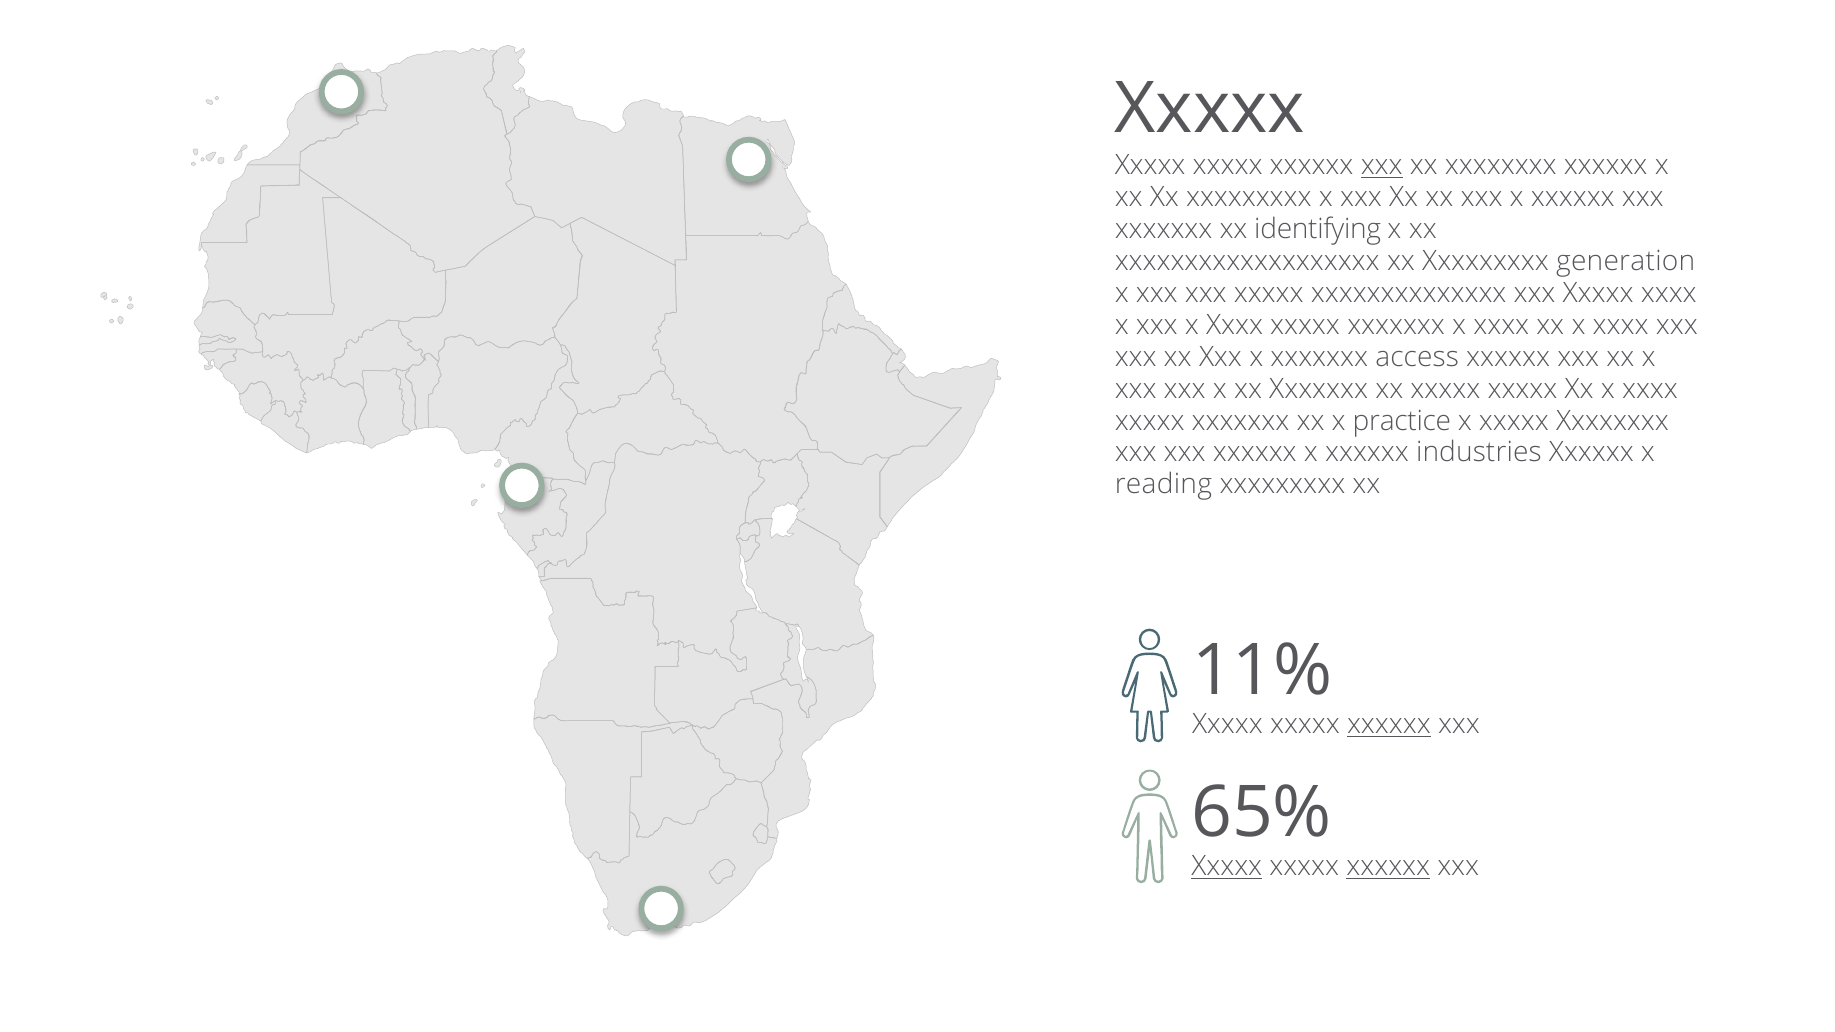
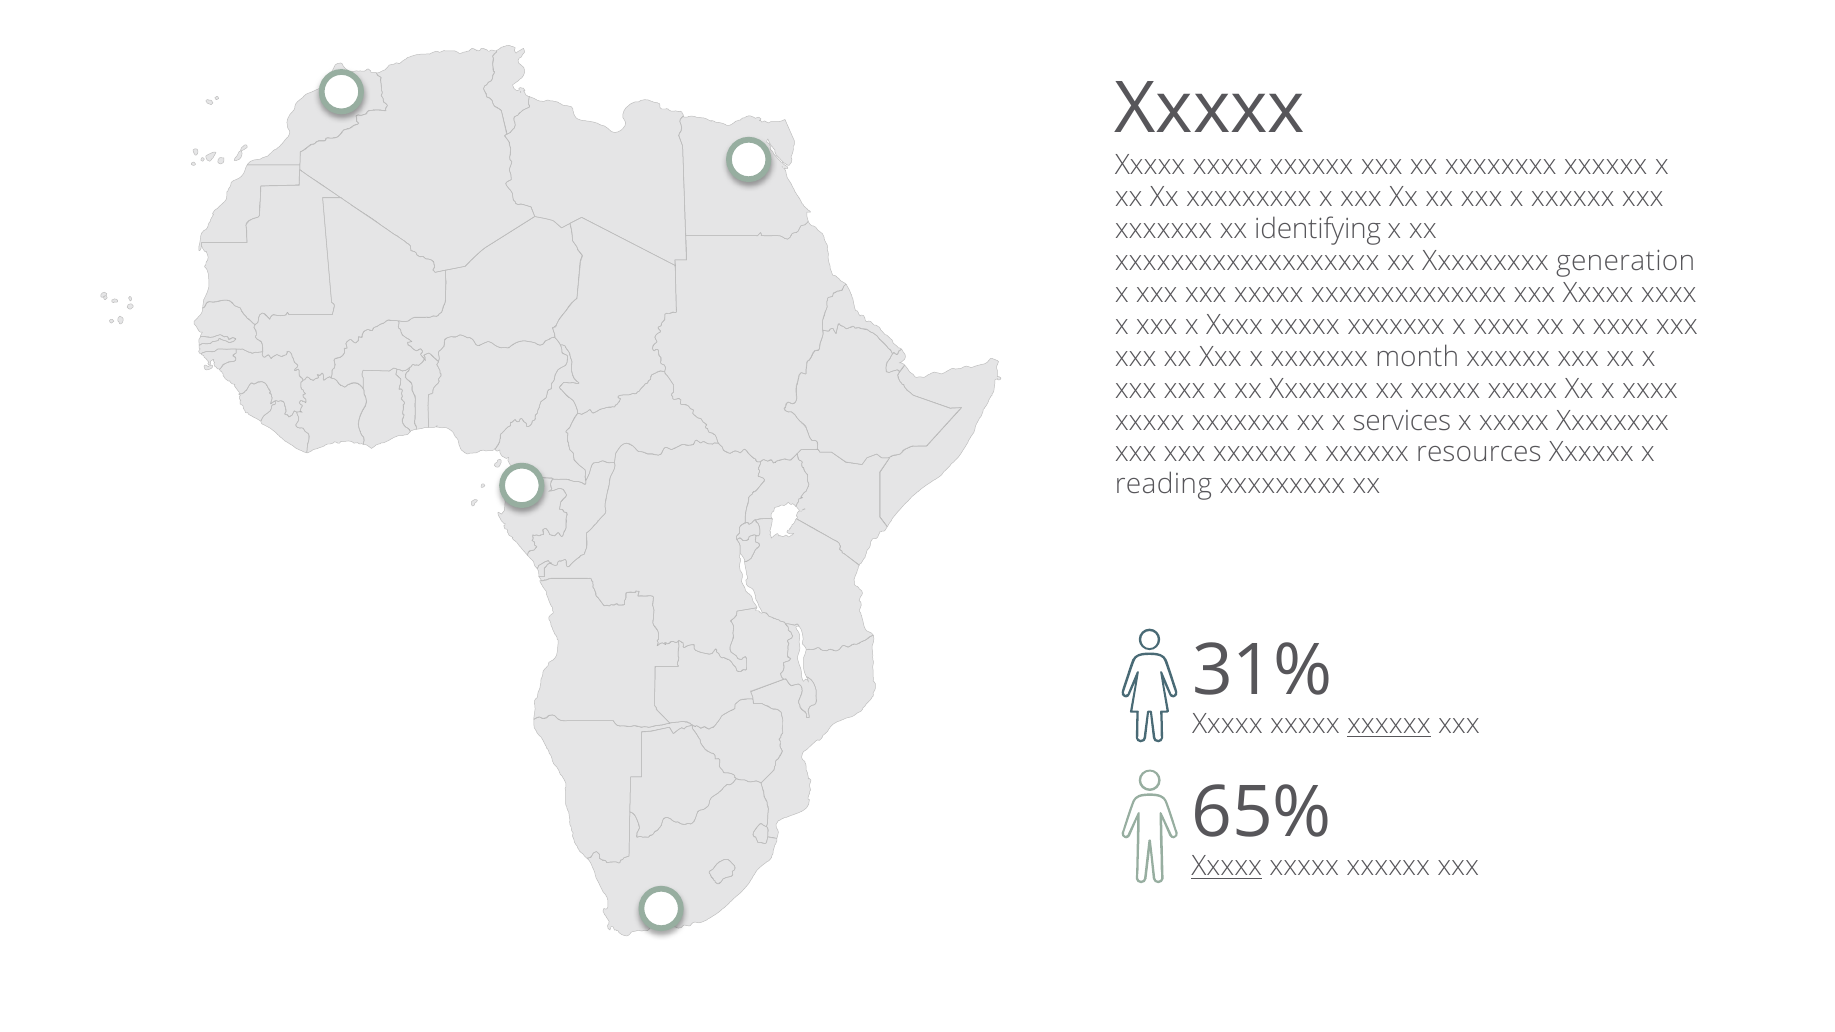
xxx at (1382, 166) underline: present -> none
access: access -> month
practice: practice -> services
industries: industries -> resources
11%: 11% -> 31%
xxxxxx at (1388, 867) underline: present -> none
